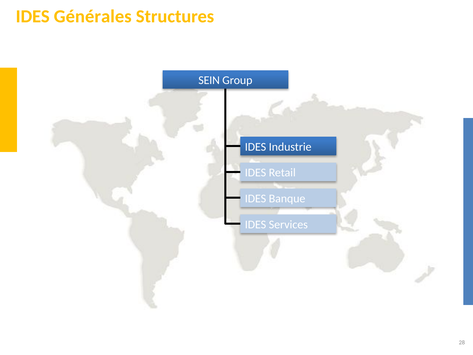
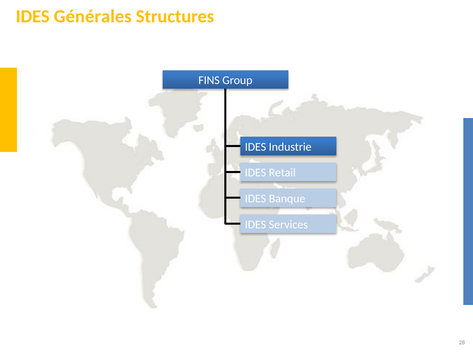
SEIN: SEIN -> FINS
